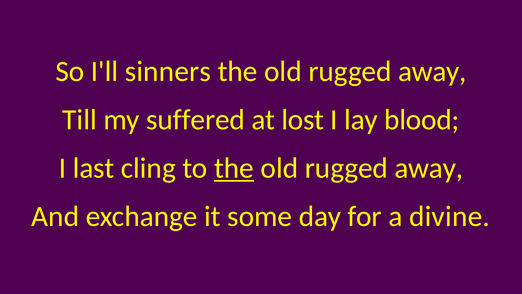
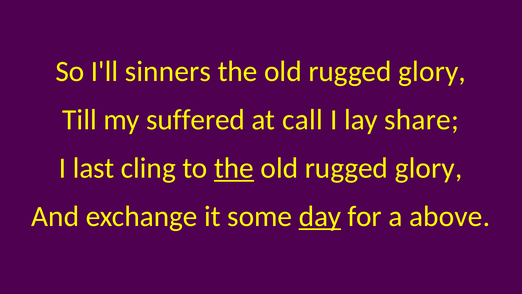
away at (432, 71): away -> glory
lost: lost -> call
blood: blood -> share
away at (429, 168): away -> glory
day underline: none -> present
divine: divine -> above
